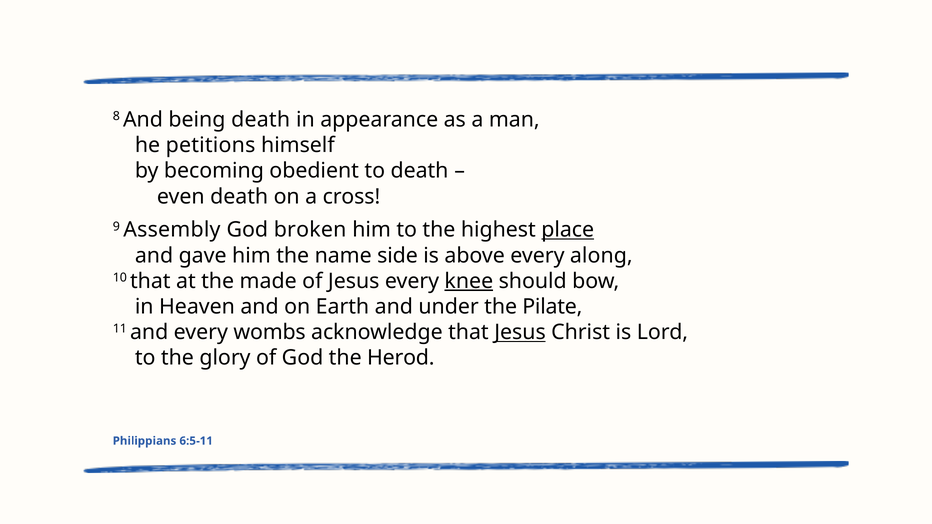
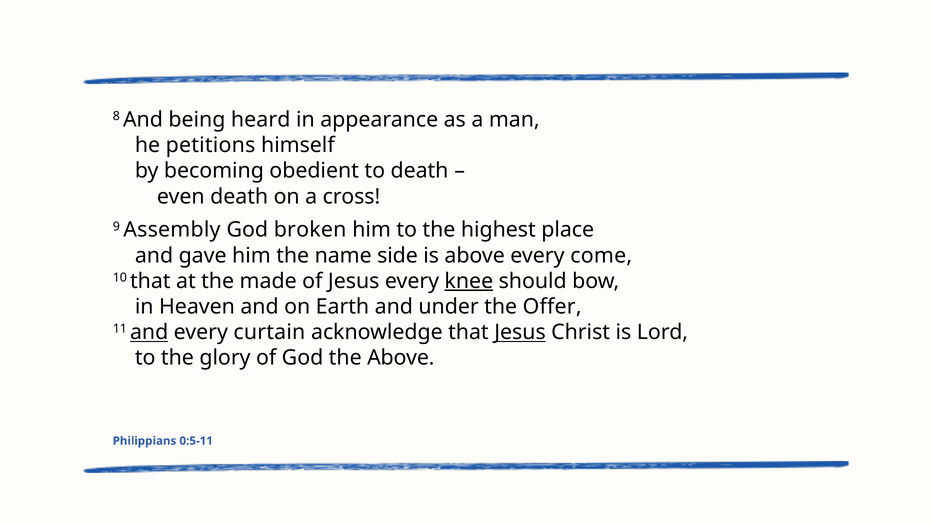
being death: death -> heard
place underline: present -> none
along: along -> come
Pilate: Pilate -> Offer
and at (149, 332) underline: none -> present
wombs: wombs -> curtain
the Herod: Herod -> Above
6:5-11: 6:5-11 -> 0:5-11
